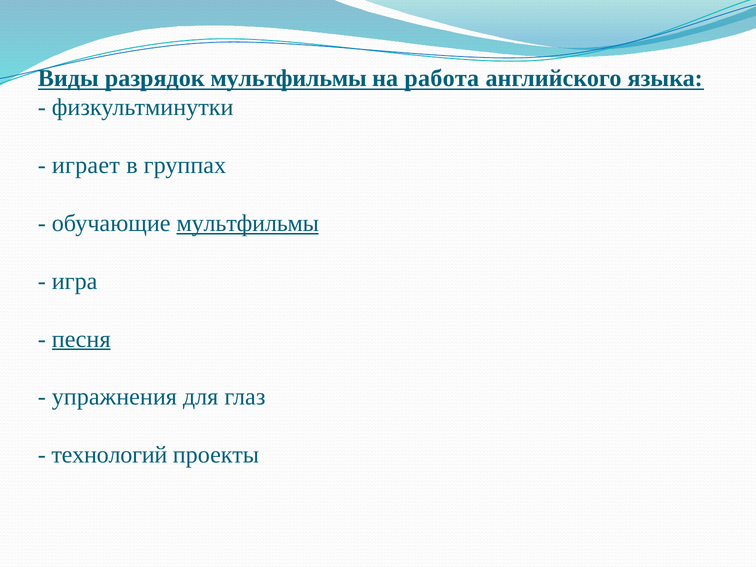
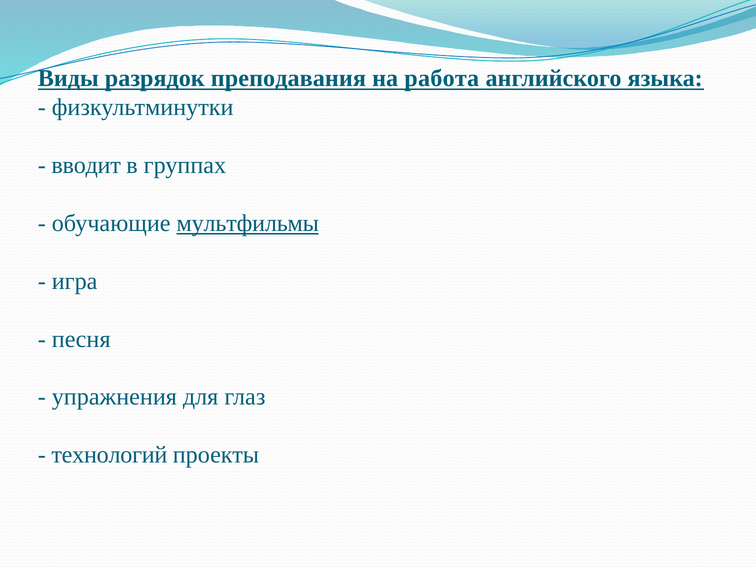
разрядок мультфильмы: мультфильмы -> преподавания
играет: играет -> вводит
песня underline: present -> none
